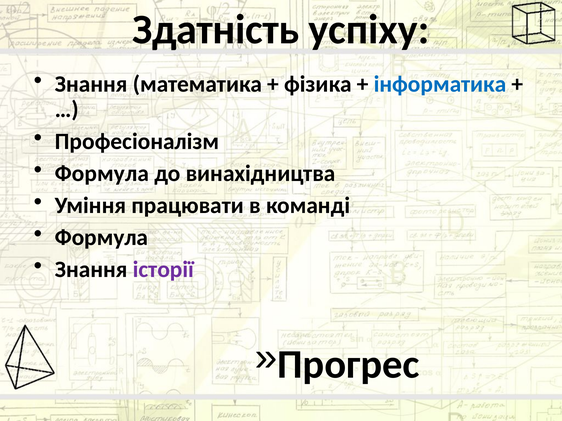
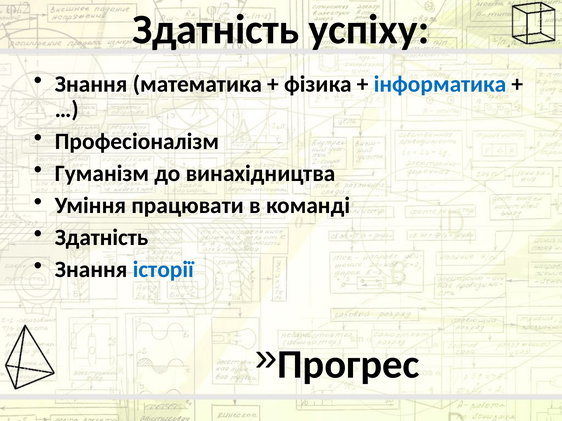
Формула at (102, 174): Формула -> Гуманізм
Формула at (101, 238): Формула -> Здатність
історії colour: purple -> blue
